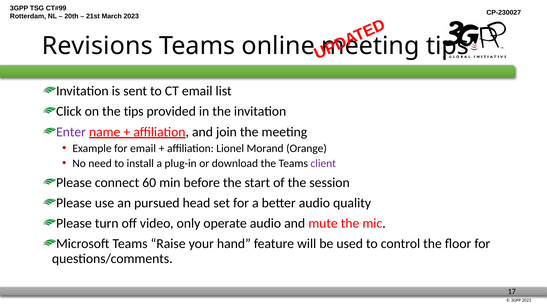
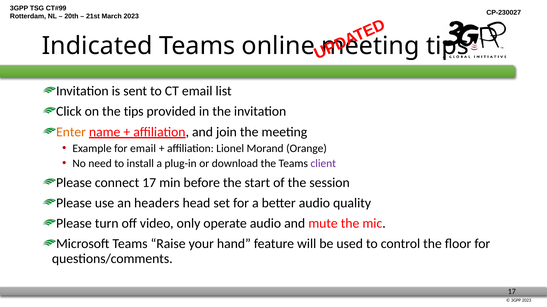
Revisions: Revisions -> Indicated
Enter colour: purple -> orange
connect 60: 60 -> 17
pursued: pursued -> headers
